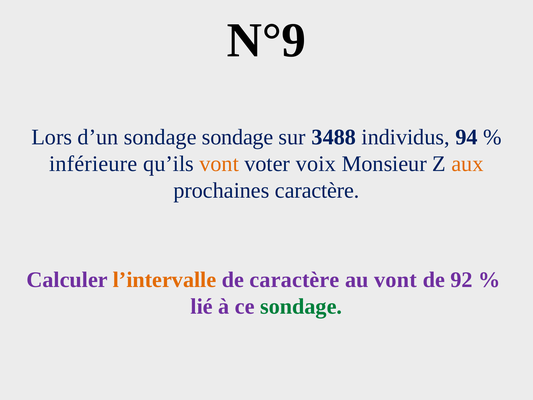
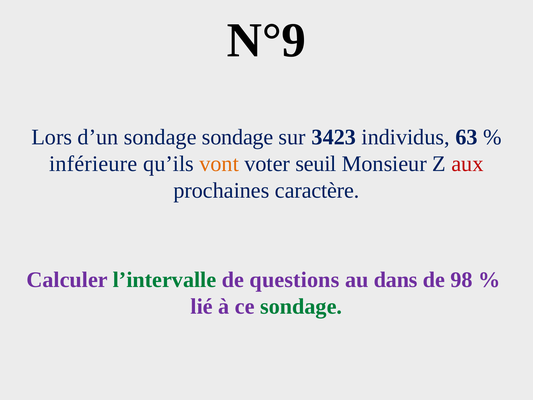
3488: 3488 -> 3423
94: 94 -> 63
voix: voix -> seuil
aux colour: orange -> red
l’intervalle colour: orange -> green
de caractère: caractère -> questions
au vont: vont -> dans
92: 92 -> 98
